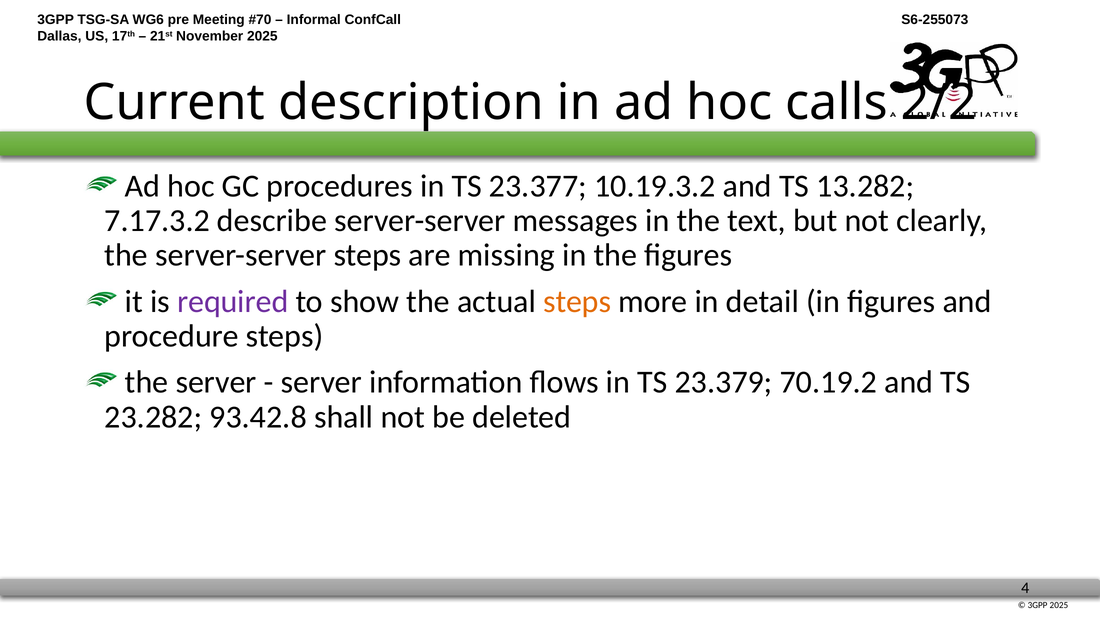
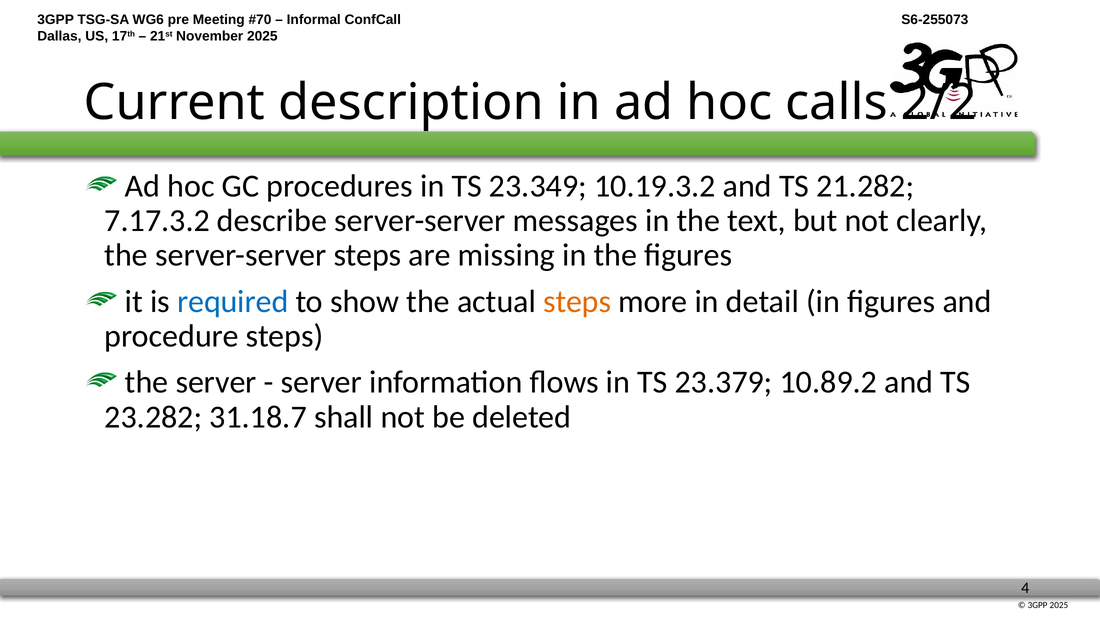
23.377: 23.377 -> 23.349
13.282: 13.282 -> 21.282
required colour: purple -> blue
70.19.2: 70.19.2 -> 10.89.2
93.42.8: 93.42.8 -> 31.18.7
